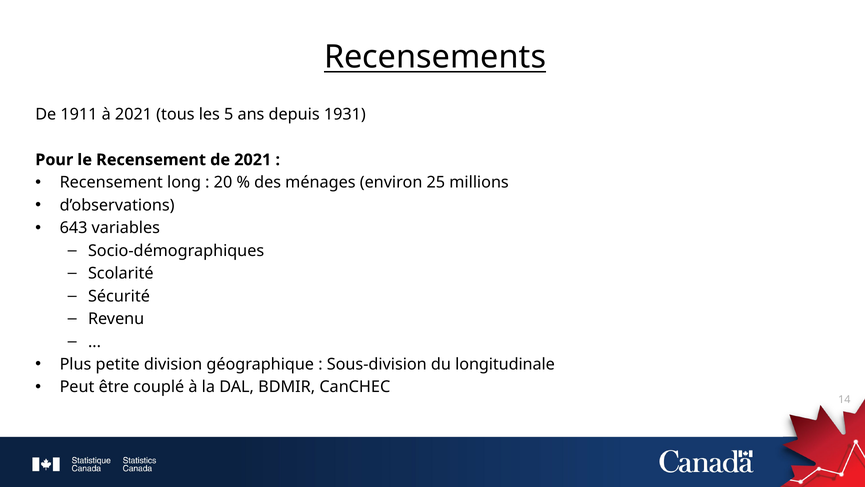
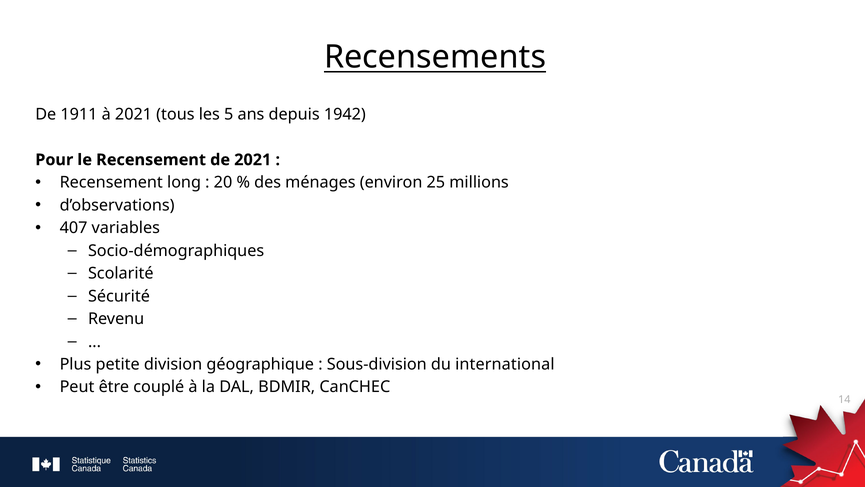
1931: 1931 -> 1942
643: 643 -> 407
longitudinale: longitudinale -> international
